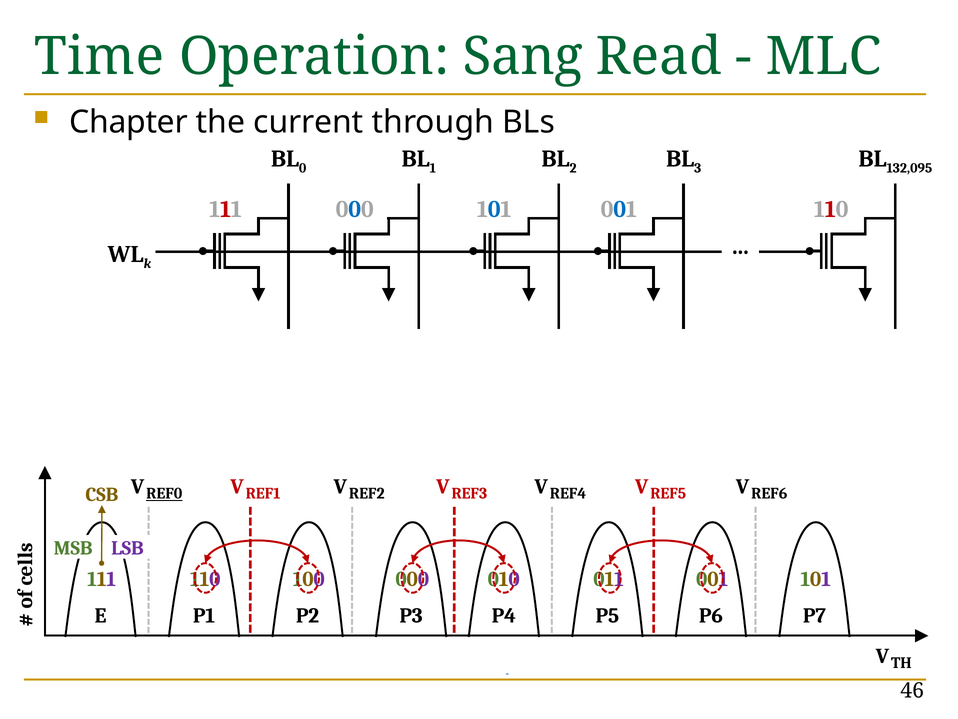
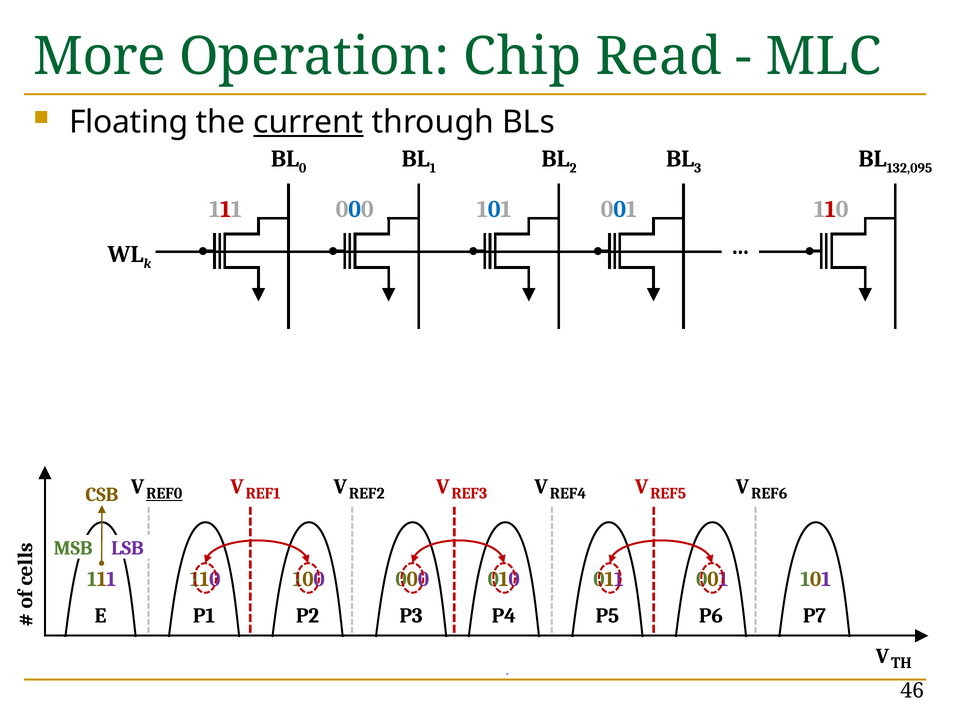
Time: Time -> More
Sang: Sang -> Chip
Chapter: Chapter -> Floating
current underline: none -> present
